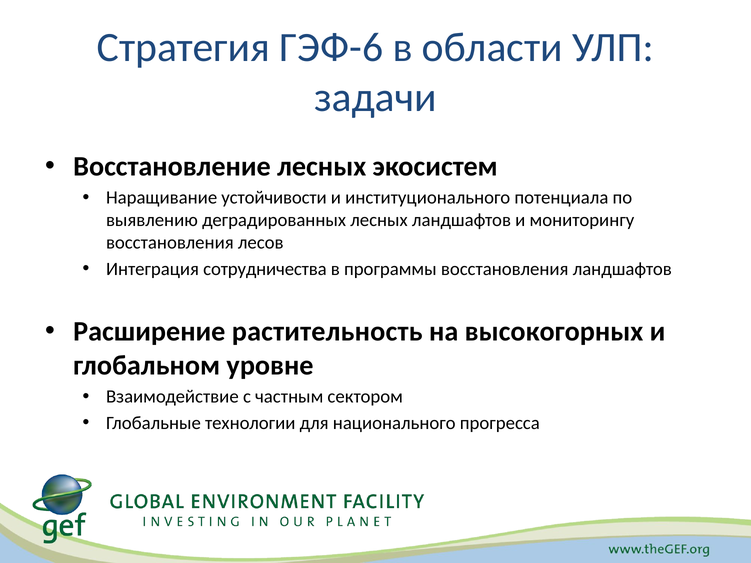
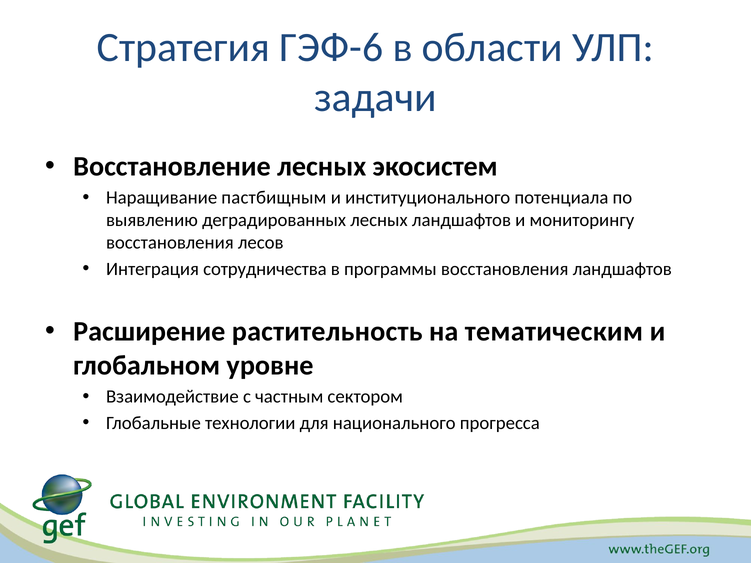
устойчивости: устойчивости -> пастбищным
высокогорных: высокогорных -> тематическим
